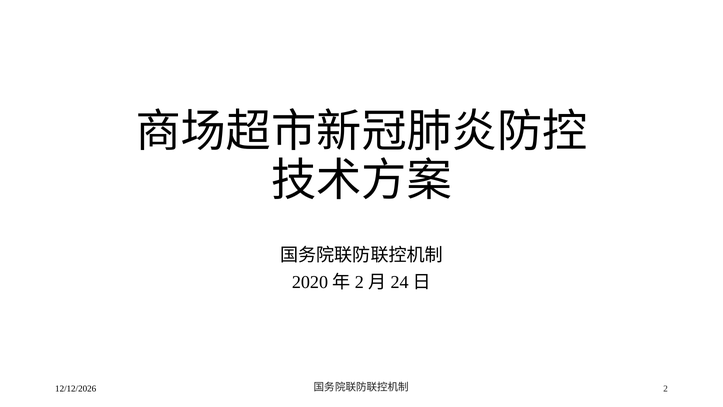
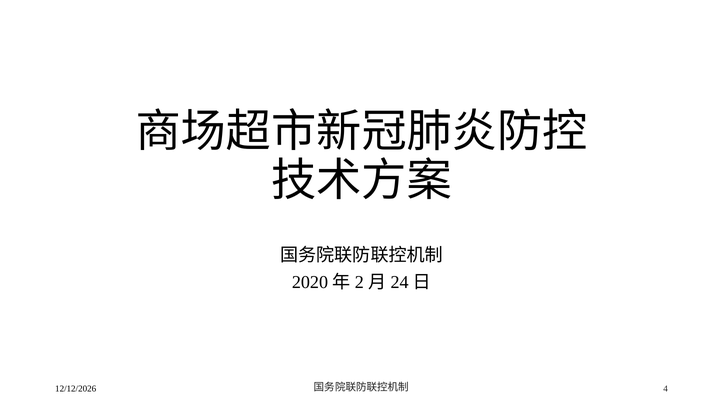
2: 2 -> 4
